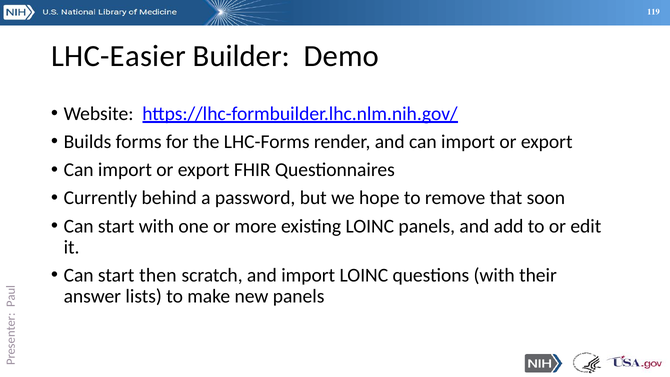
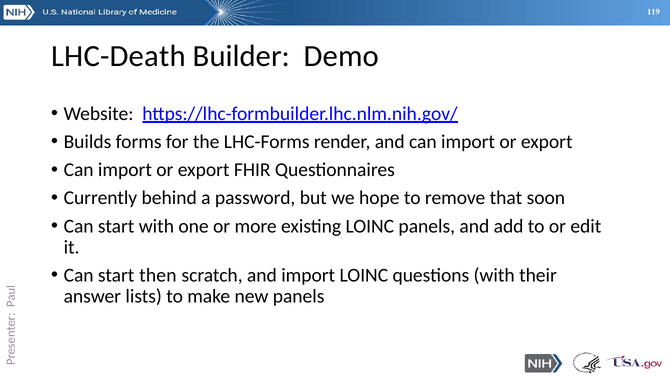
LHC-Easier: LHC-Easier -> LHC-Death
